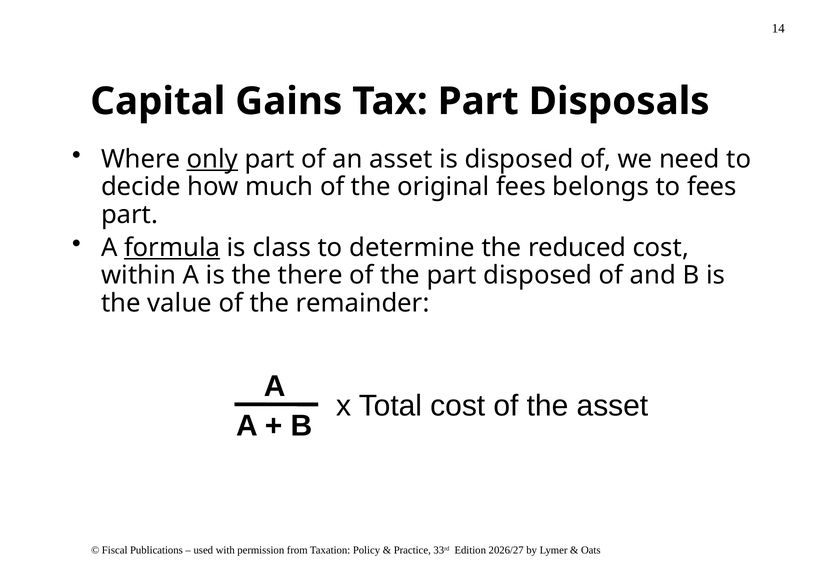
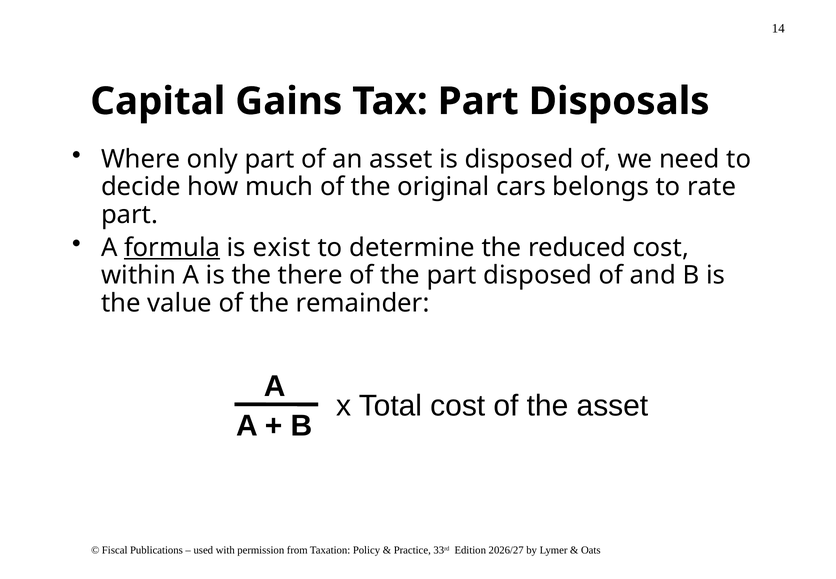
only underline: present -> none
original fees: fees -> cars
to fees: fees -> rate
class: class -> exist
